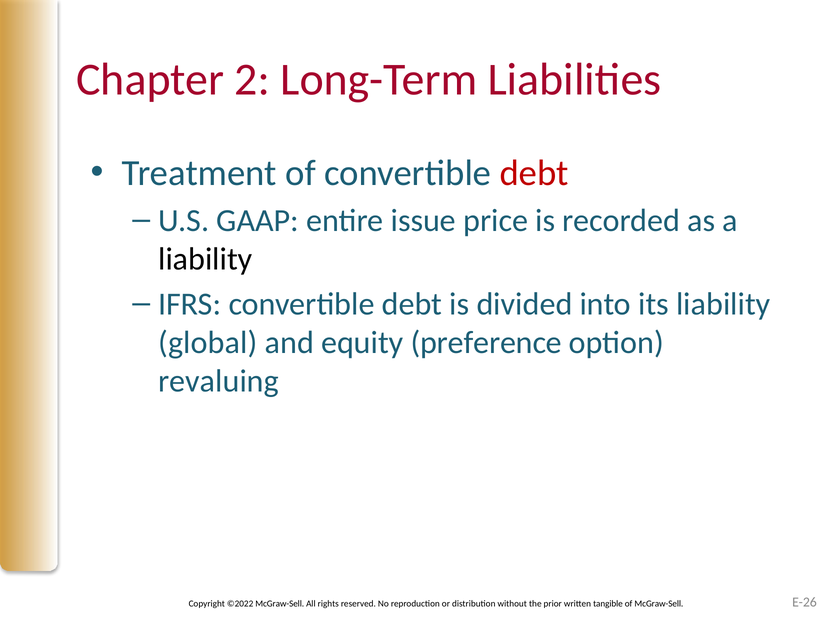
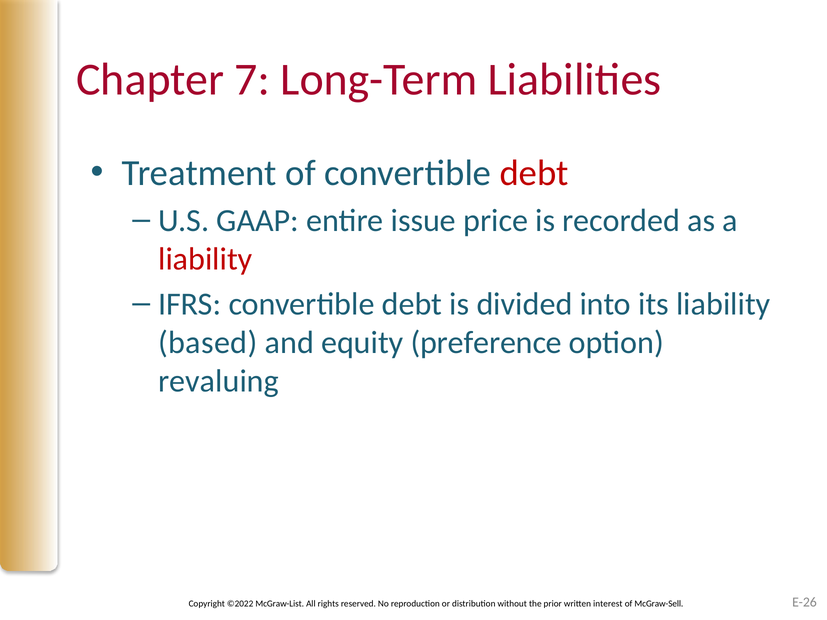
2: 2 -> 7
liability at (205, 259) colour: black -> red
global: global -> based
©2022 McGraw-Sell: McGraw-Sell -> McGraw-List
tangible: tangible -> interest
